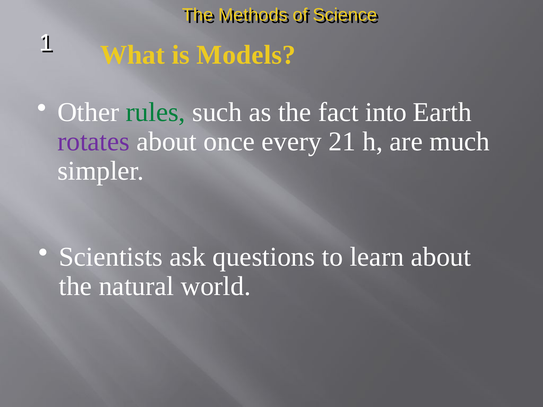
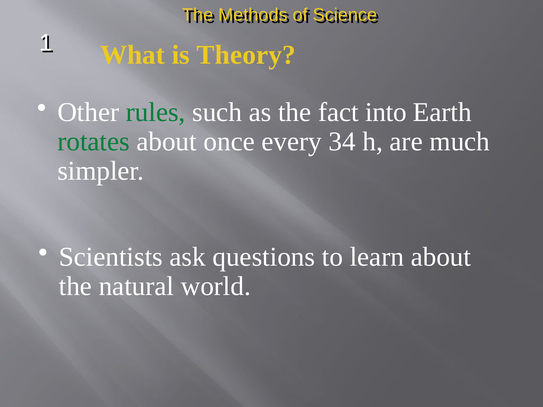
Models: Models -> Theory
rotates colour: purple -> green
21: 21 -> 34
